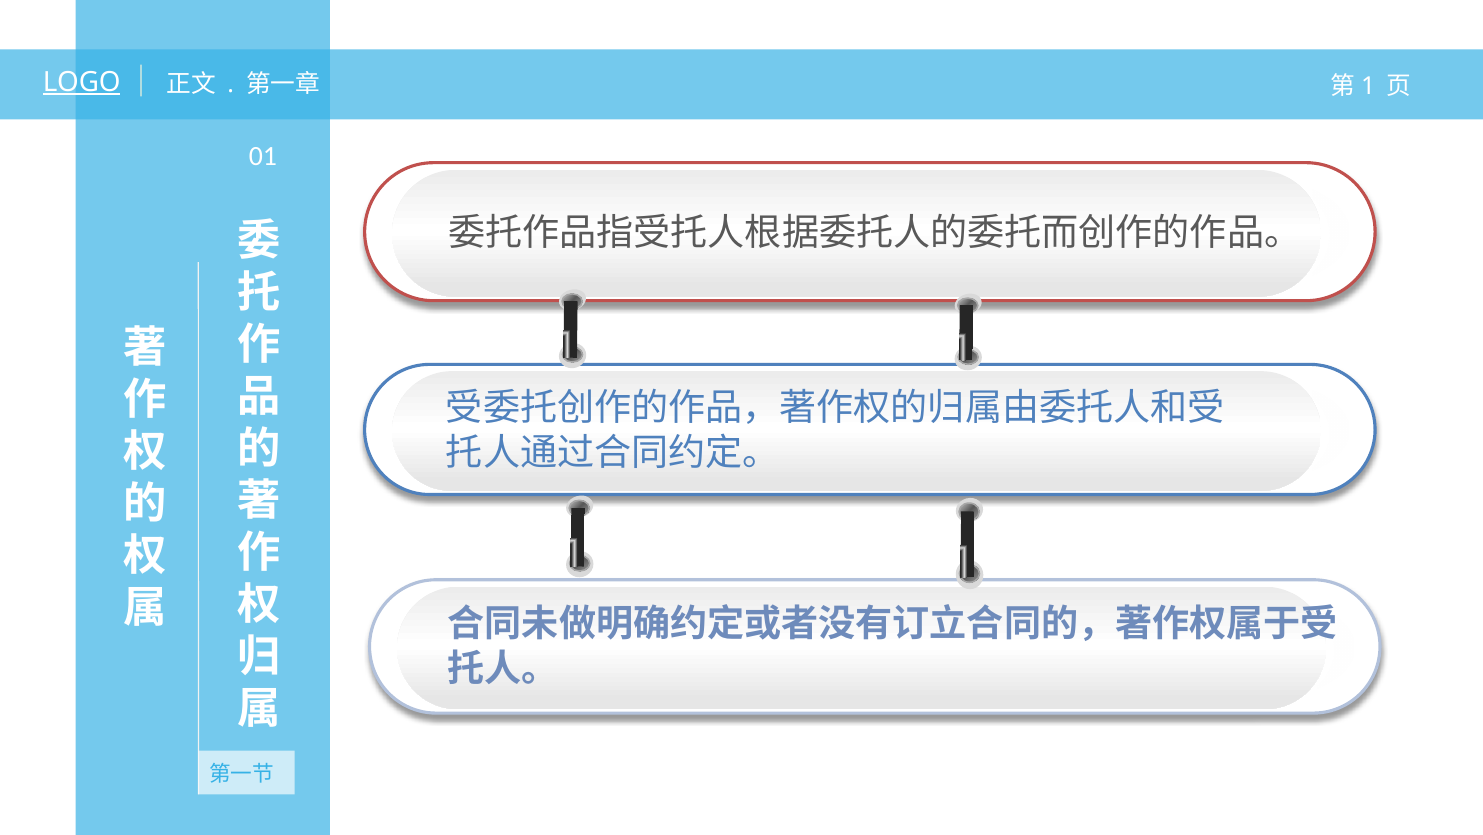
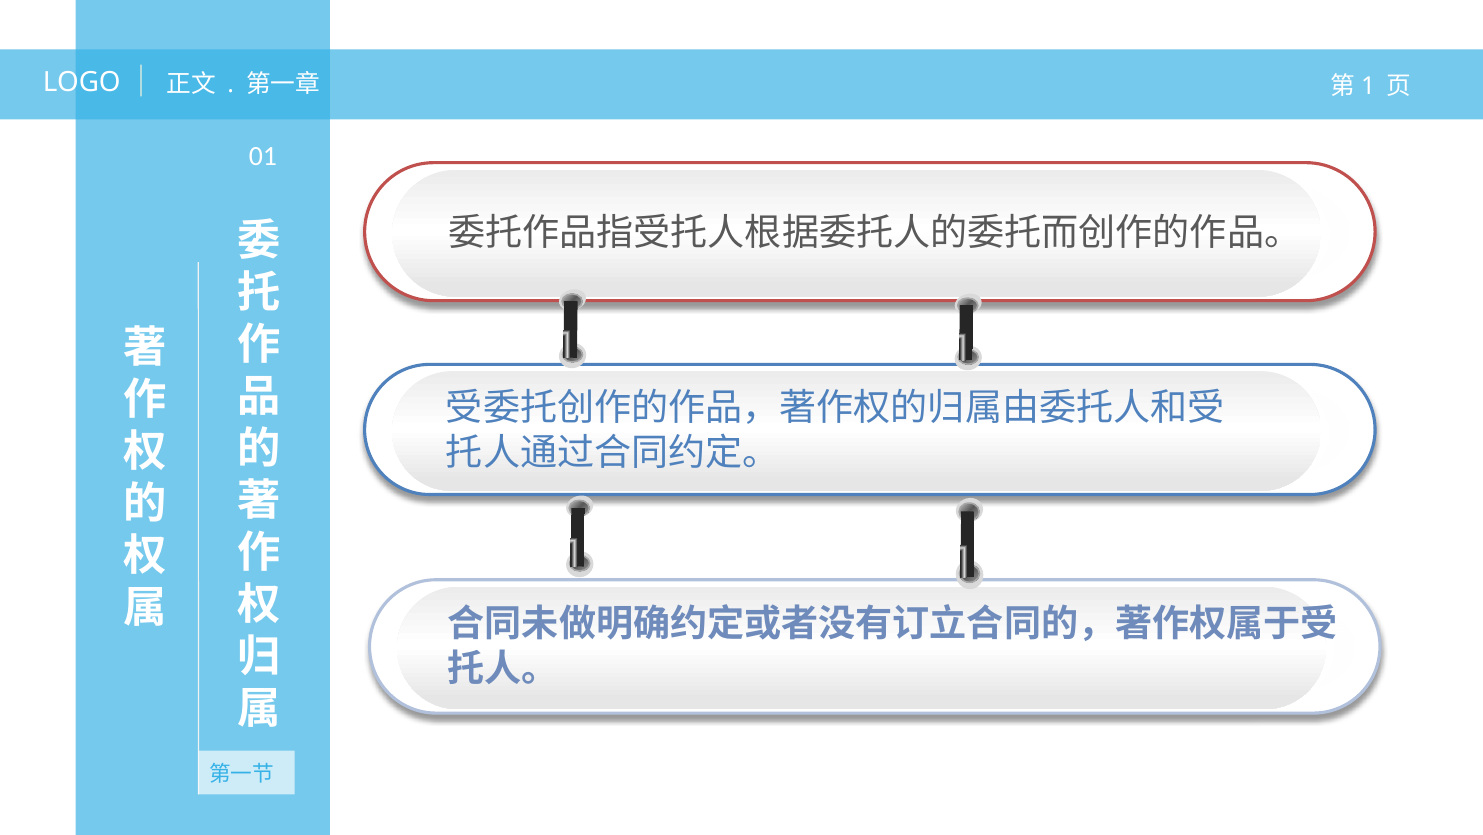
LOGO underline: present -> none
